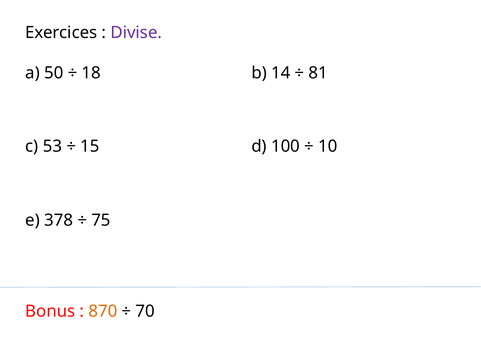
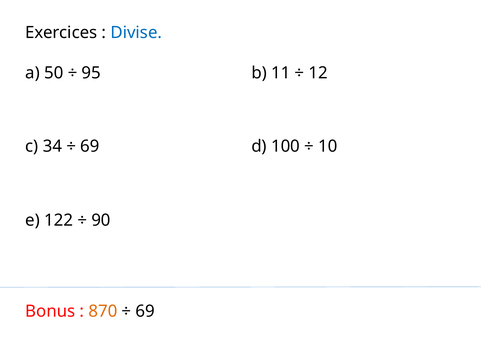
Divise colour: purple -> blue
18: 18 -> 95
14: 14 -> 11
81: 81 -> 12
53: 53 -> 34
15 at (90, 146): 15 -> 69
378: 378 -> 122
75: 75 -> 90
70 at (145, 311): 70 -> 69
